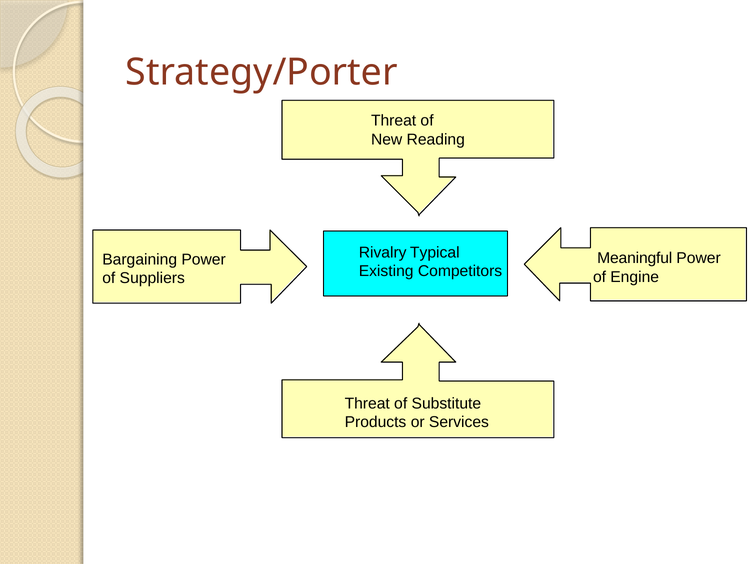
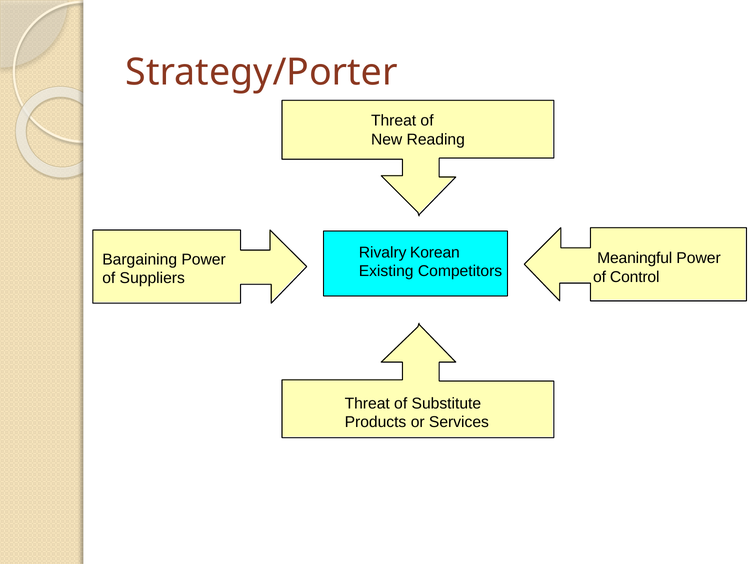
Typical: Typical -> Korean
Engine: Engine -> Control
